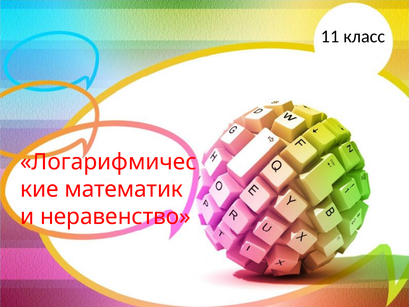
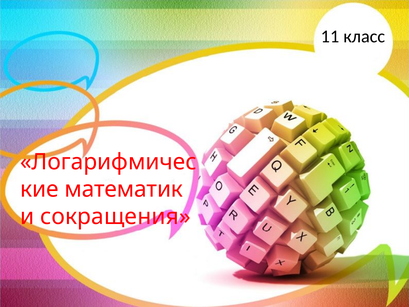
неравенство: неравенство -> сокращения
